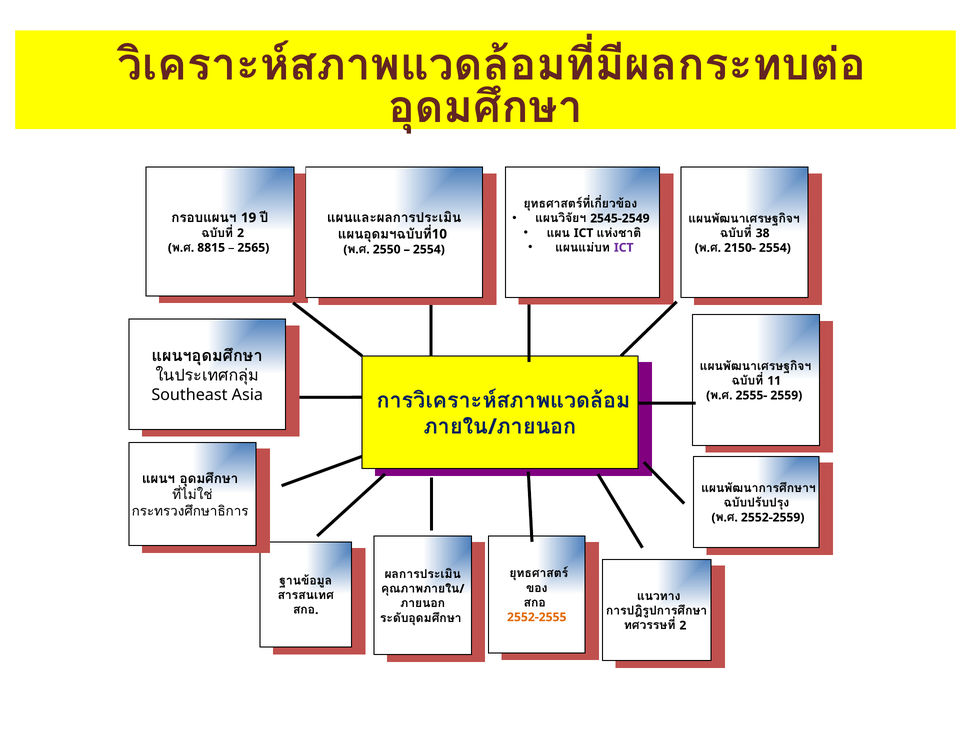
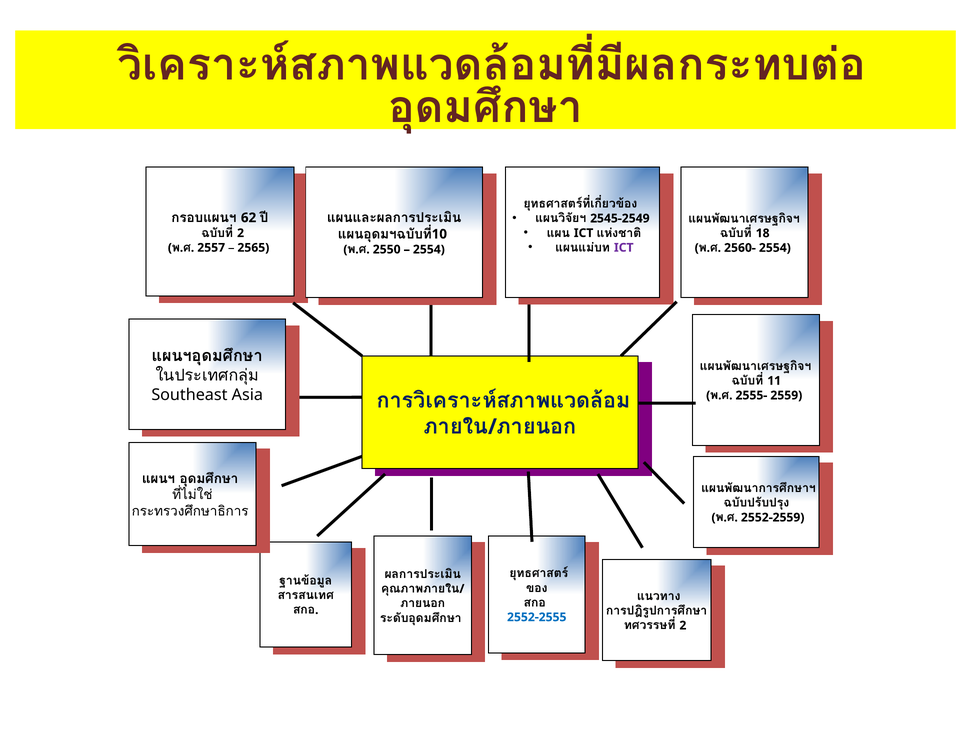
19: 19 -> 62
38: 38 -> 18
8815: 8815 -> 2557
2150-: 2150- -> 2560-
2552-2555 at (537, 617) colour: orange -> blue
